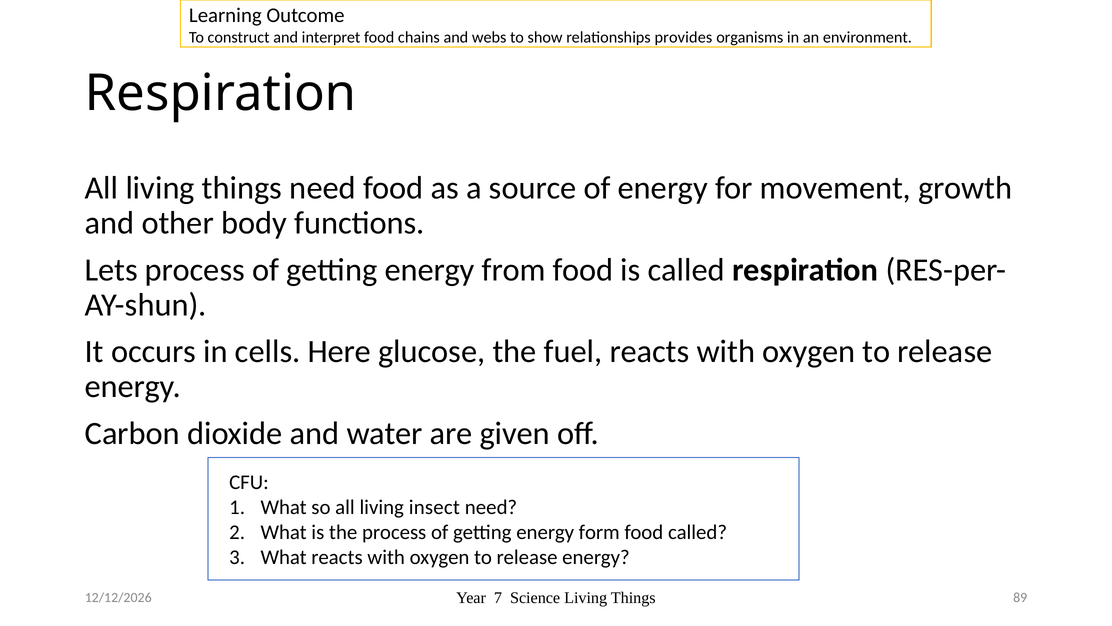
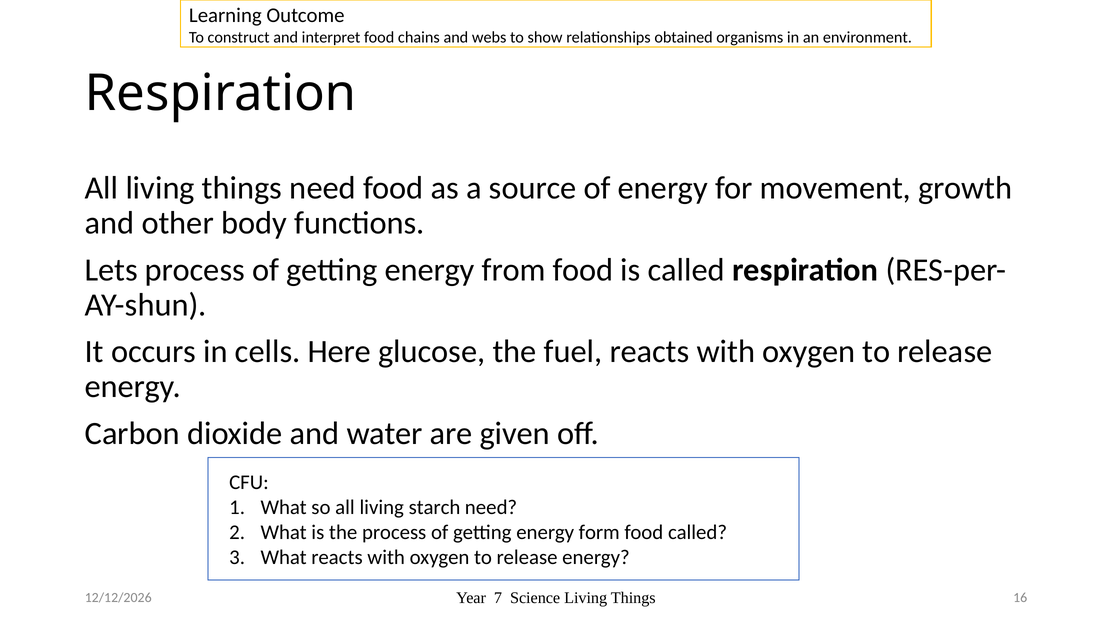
provides: provides -> obtained
insect: insect -> starch
89: 89 -> 16
